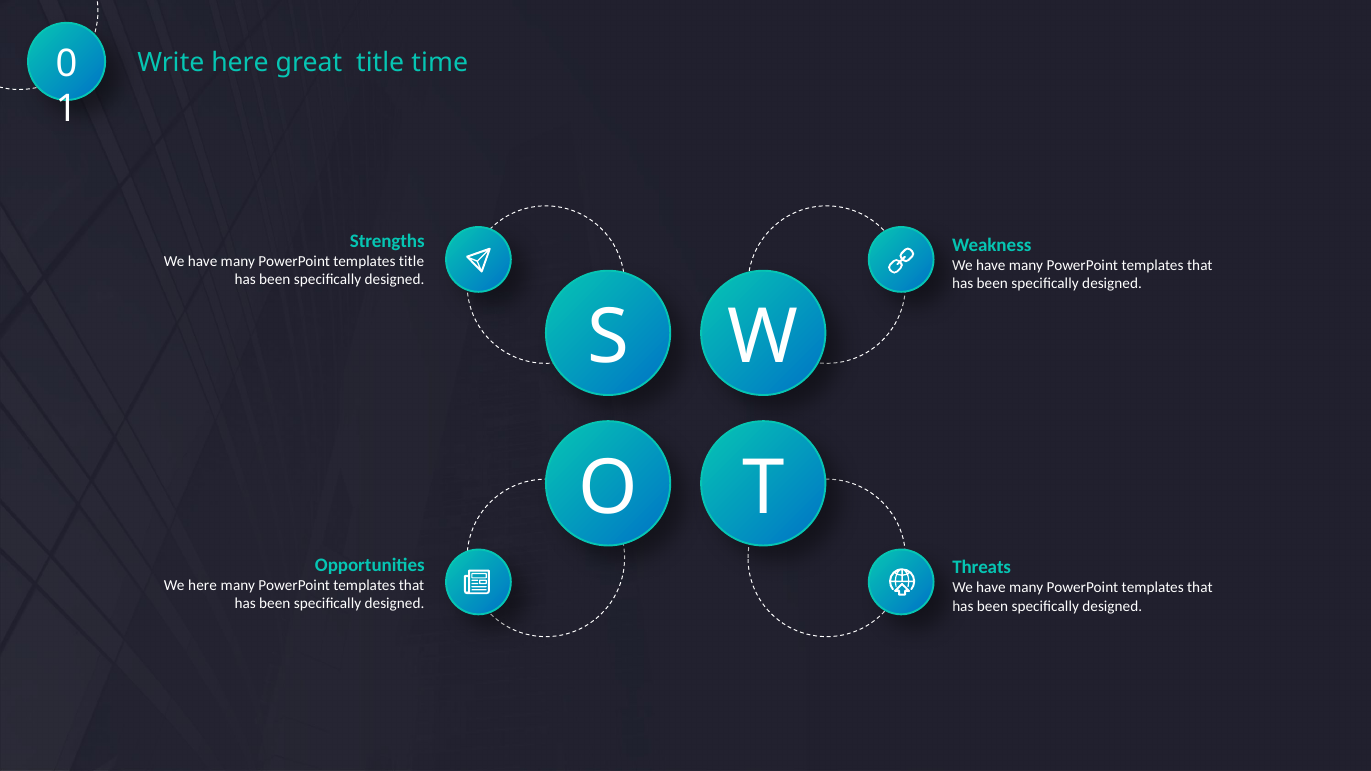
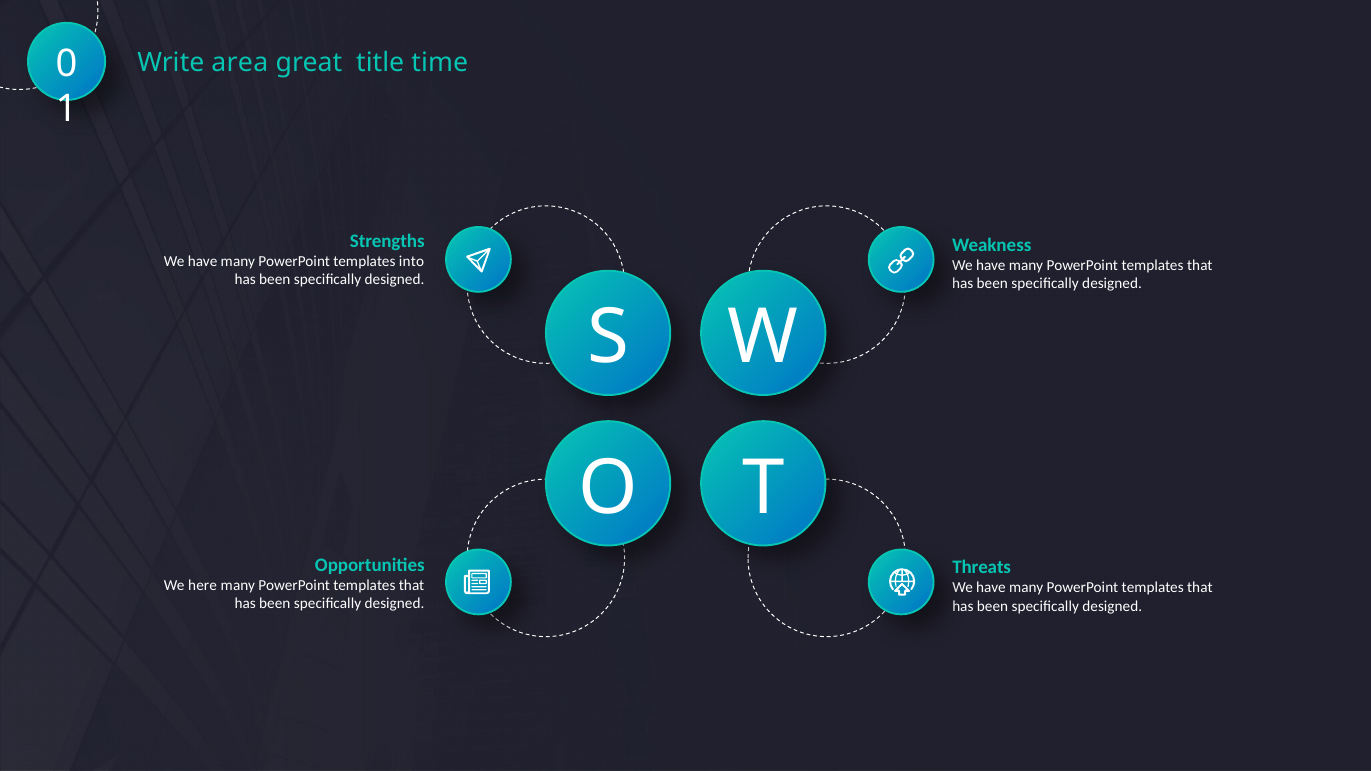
Write here: here -> area
templates title: title -> into
